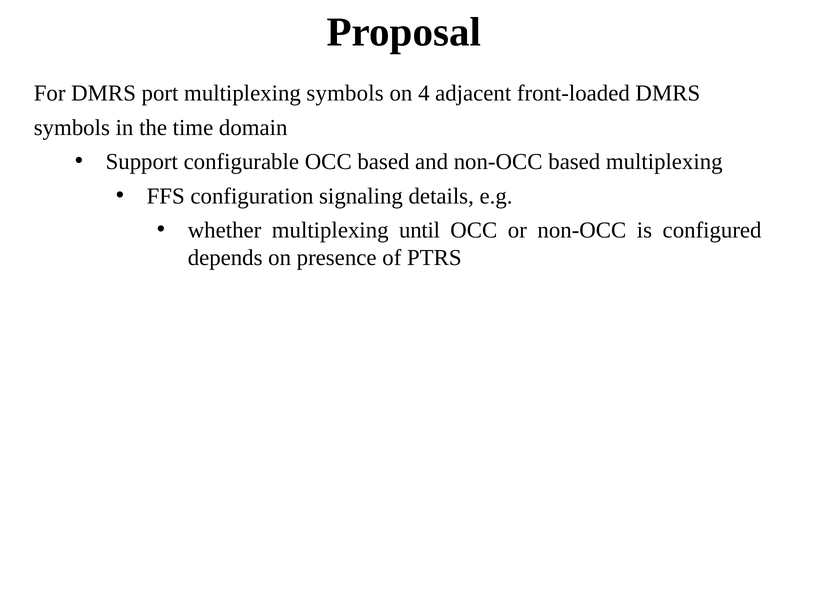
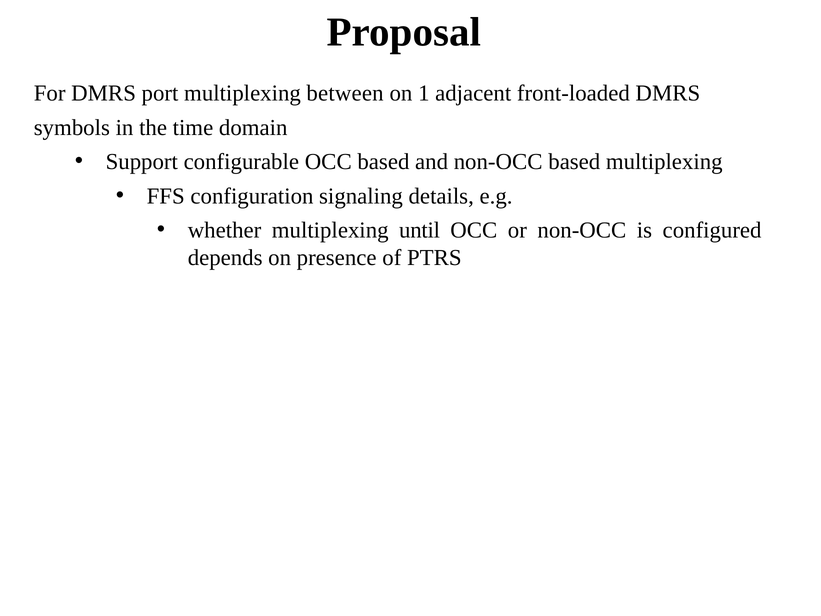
multiplexing symbols: symbols -> between
4: 4 -> 1
